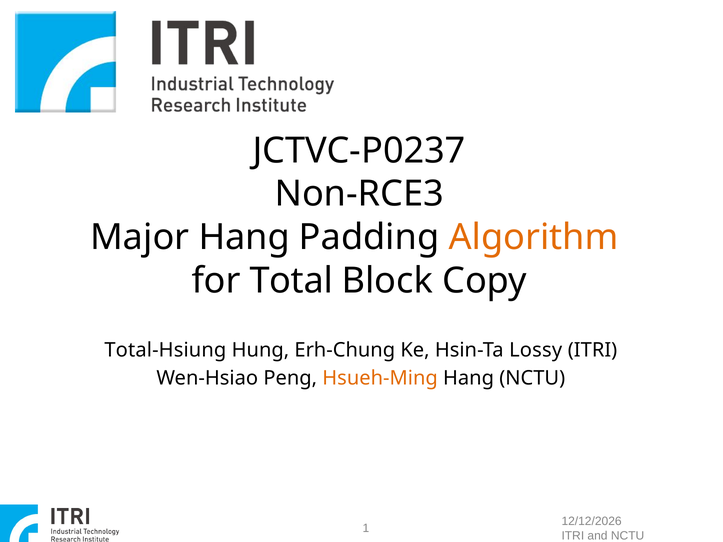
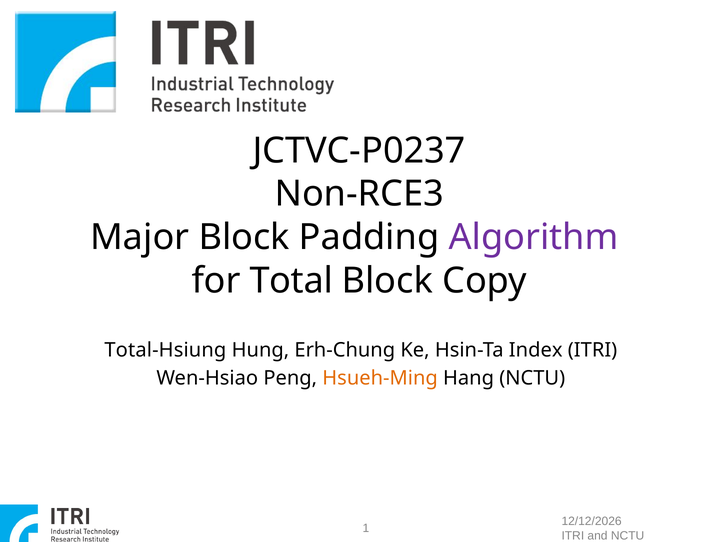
Major Hang: Hang -> Block
Algorithm colour: orange -> purple
Lossy: Lossy -> Index
